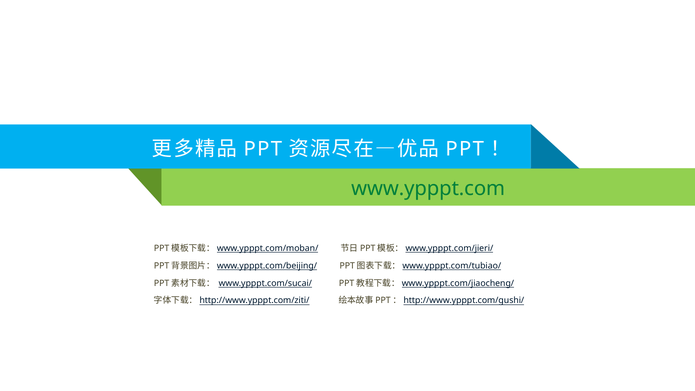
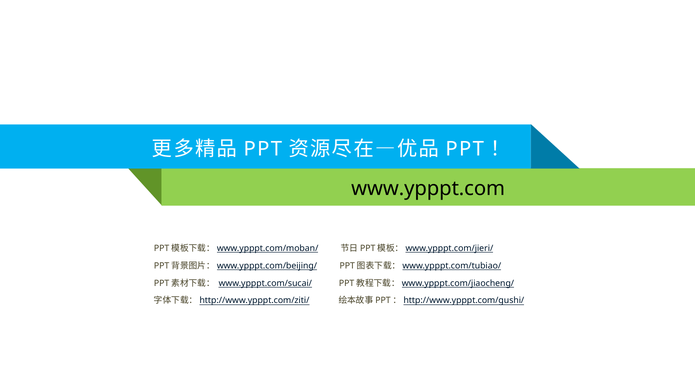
www.ypppt.com colour: green -> black
